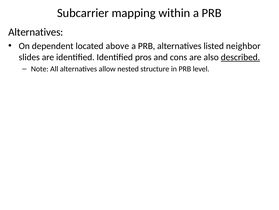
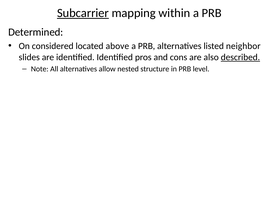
Subcarrier underline: none -> present
Alternatives at (36, 32): Alternatives -> Determined
dependent: dependent -> considered
